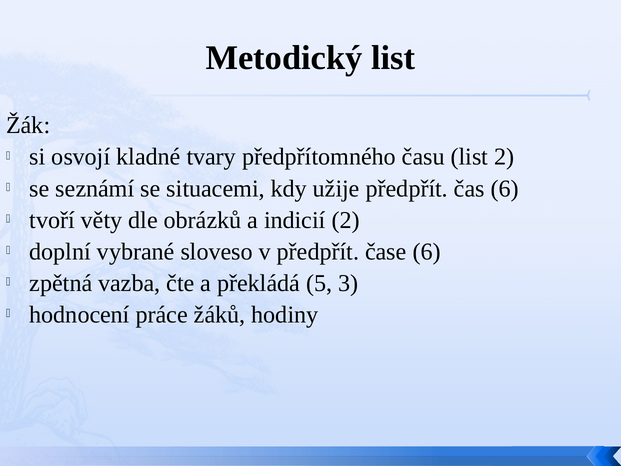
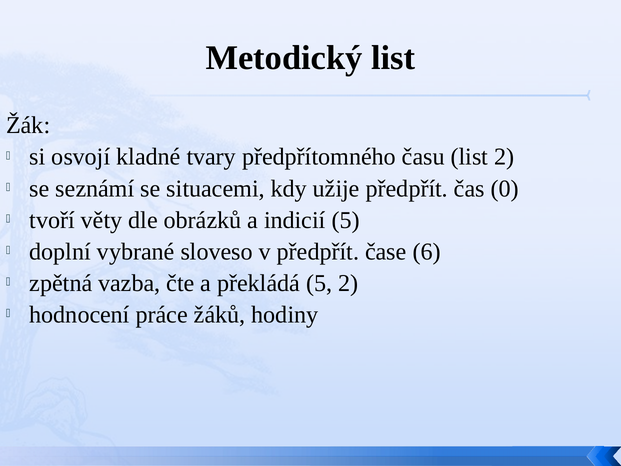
čas 6: 6 -> 0
indicií 2: 2 -> 5
5 3: 3 -> 2
